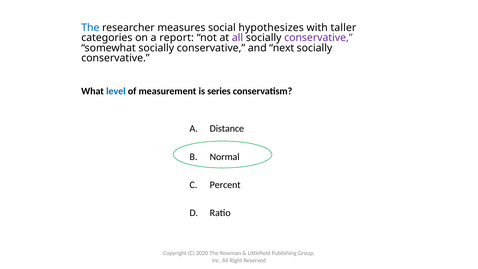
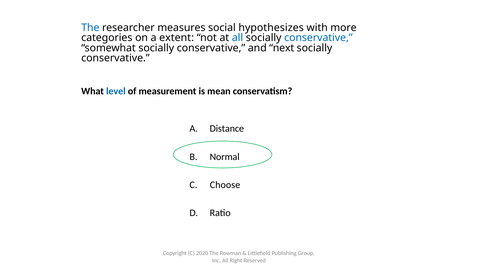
taller: taller -> more
report: report -> extent
all at (238, 38) colour: purple -> blue
conservative at (318, 38) colour: purple -> blue
series: series -> mean
Percent: Percent -> Choose
